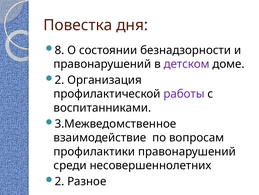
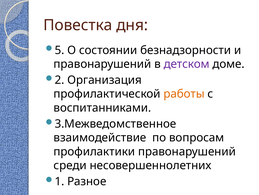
8: 8 -> 5
работы colour: purple -> orange
2 at (60, 181): 2 -> 1
